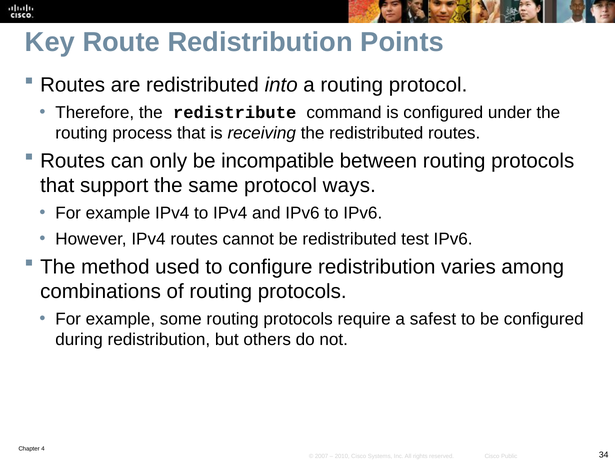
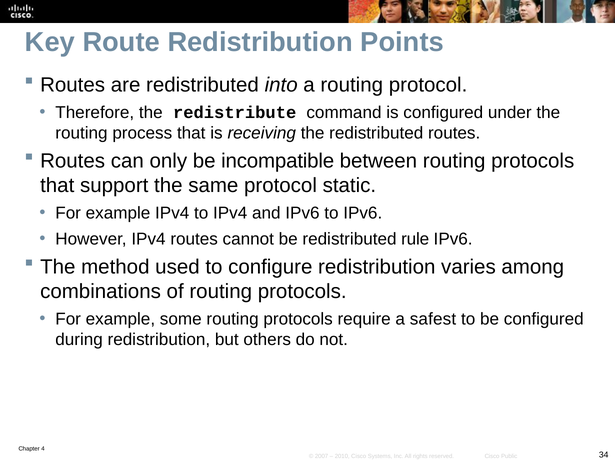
ways: ways -> static
test: test -> rule
